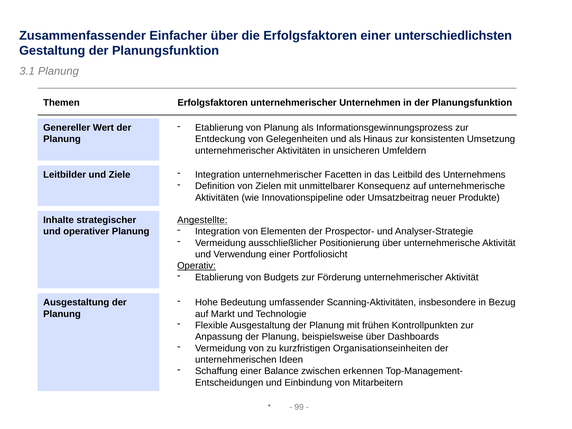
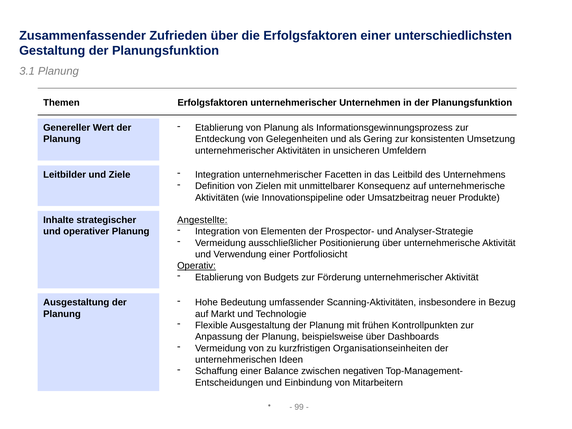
Einfacher: Einfacher -> Zufrieden
Hinaus: Hinaus -> Gering
erkennen: erkennen -> negativen
